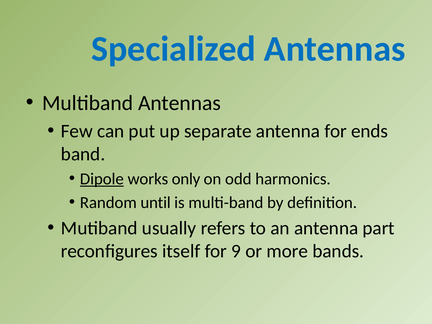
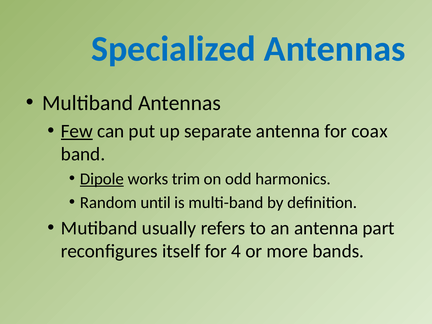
Few underline: none -> present
ends: ends -> coax
only: only -> trim
9: 9 -> 4
